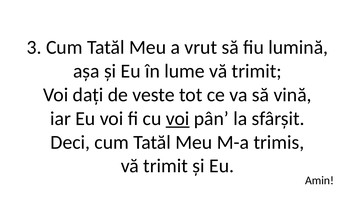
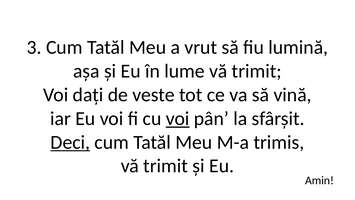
Deci underline: none -> present
